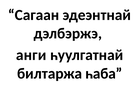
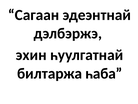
анги: анги -> эхин
